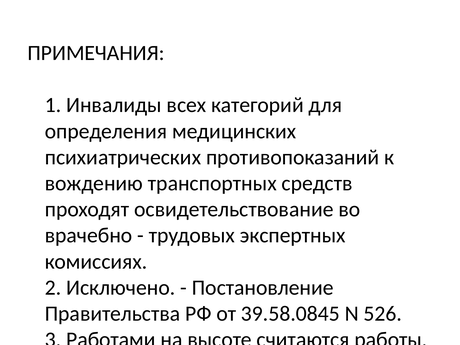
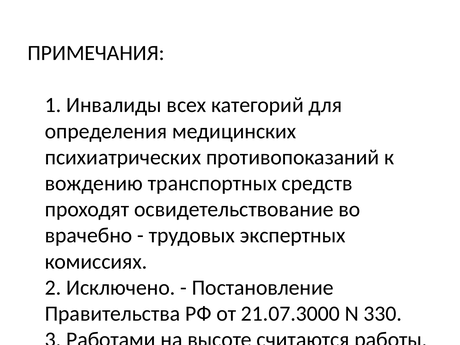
39.58.0845: 39.58.0845 -> 21.07.3000
526: 526 -> 330
